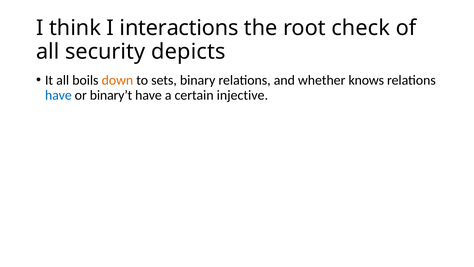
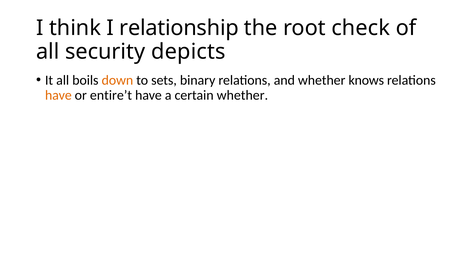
interactions: interactions -> relationship
have at (58, 95) colour: blue -> orange
binary’t: binary’t -> entire’t
certain injective: injective -> whether
